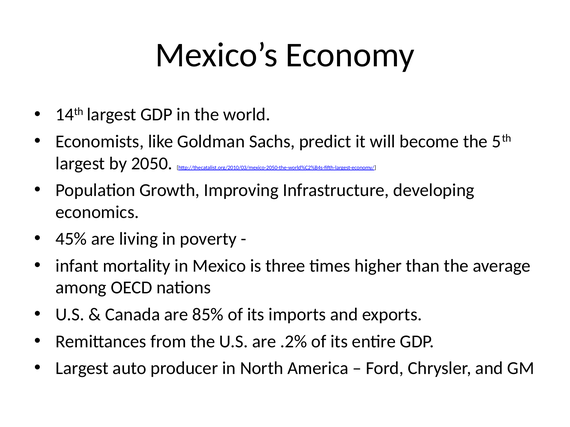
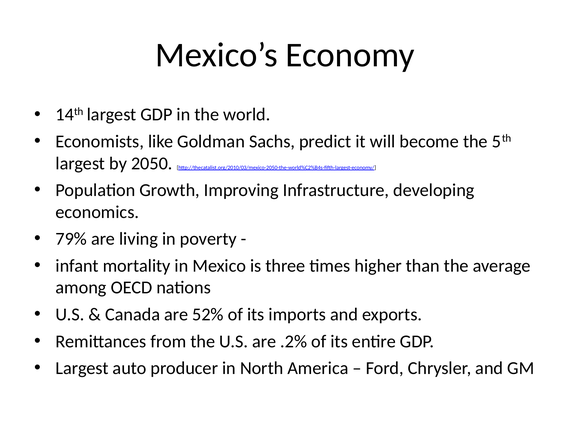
45%: 45% -> 79%
85%: 85% -> 52%
